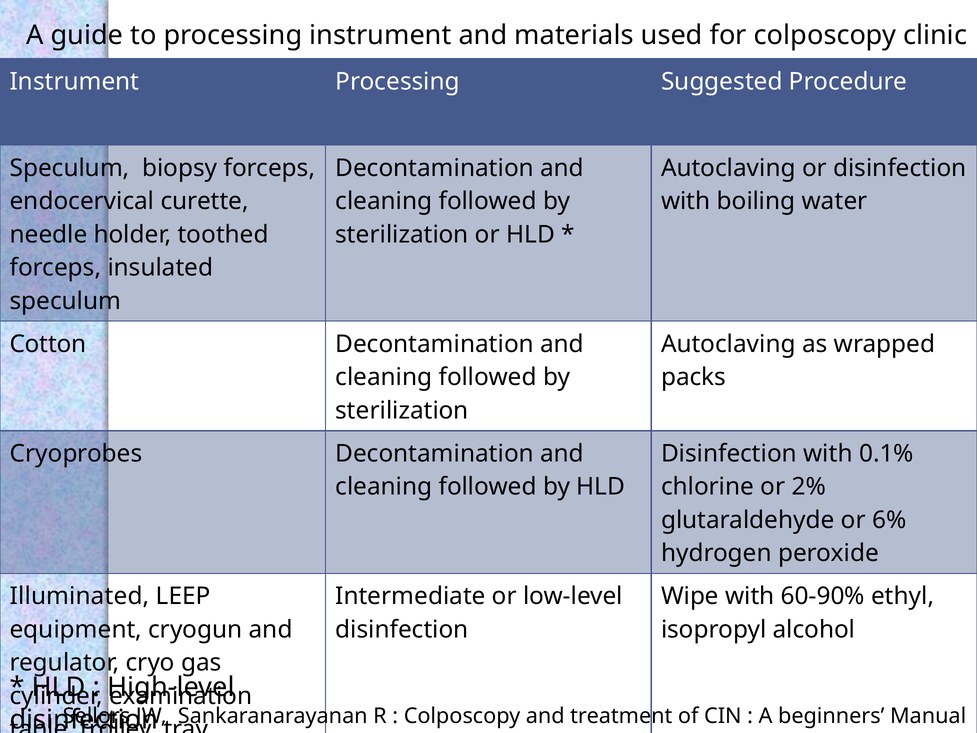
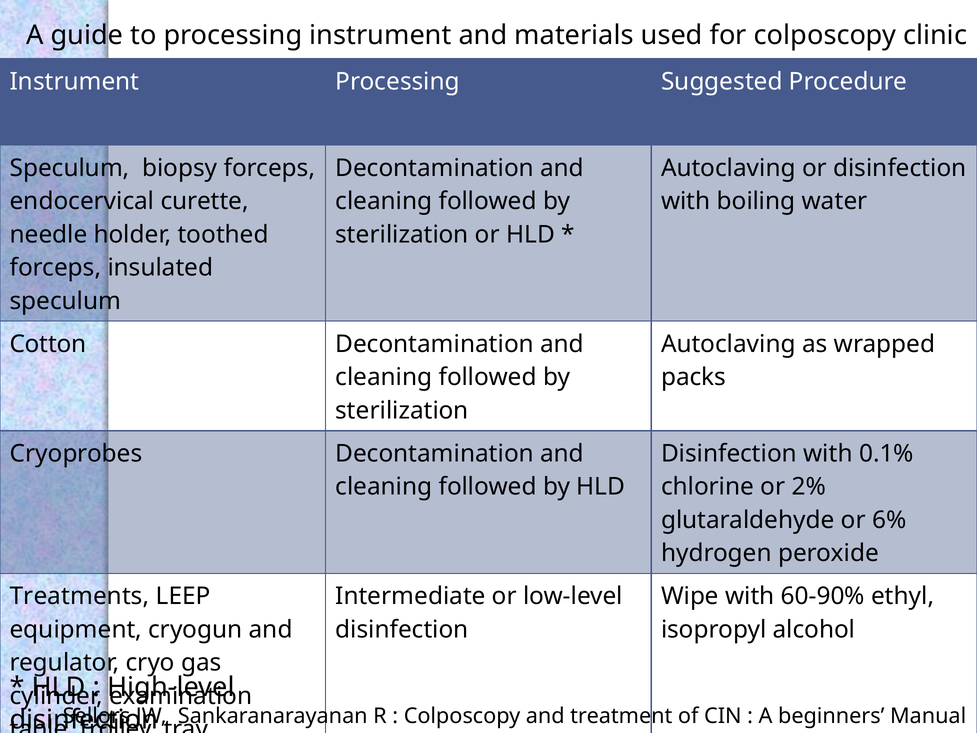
Illuminated: Illuminated -> Treatments
